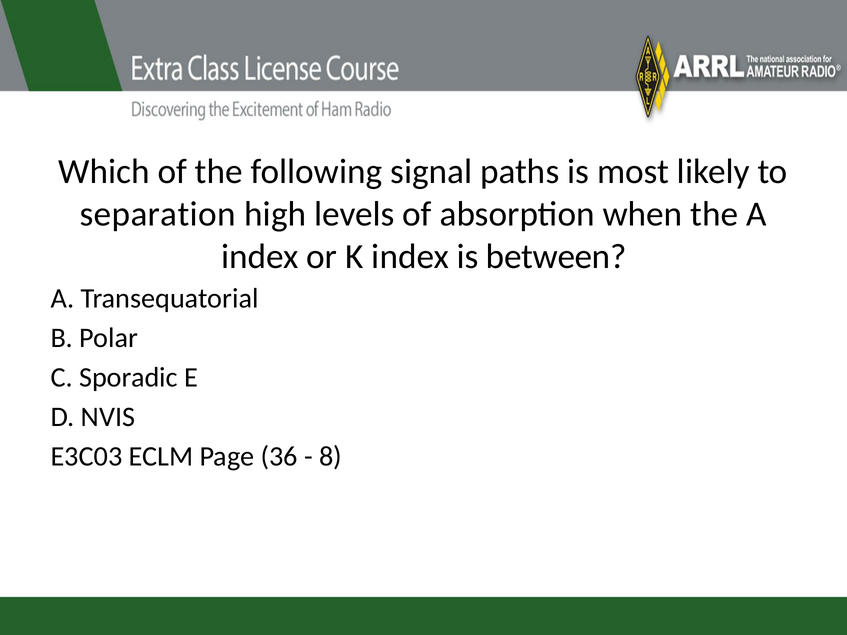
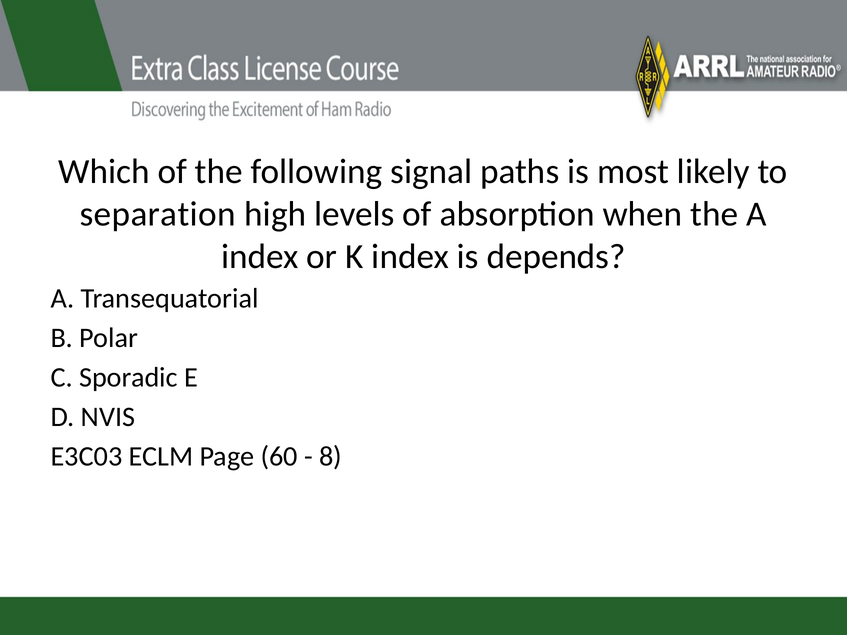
between: between -> depends
36: 36 -> 60
